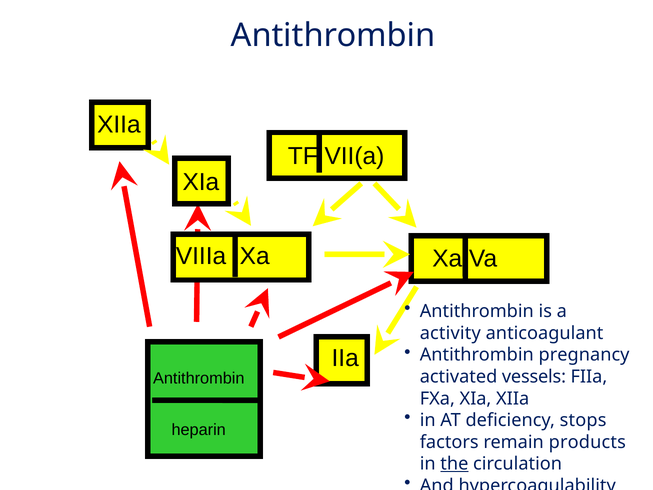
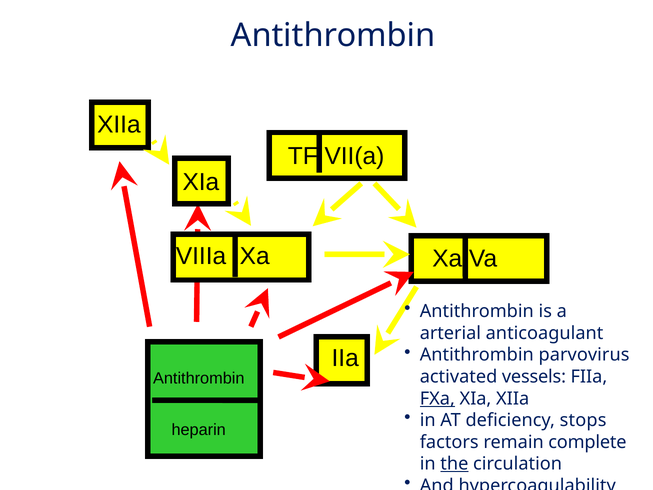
activity: activity -> arterial
pregnancy: pregnancy -> parvovirus
FXa underline: none -> present
products: products -> complete
